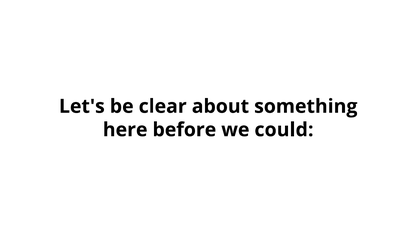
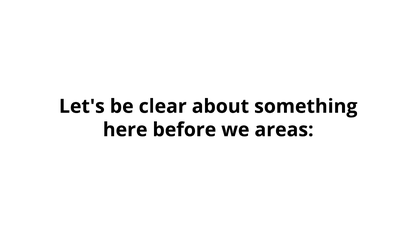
could: could -> areas
